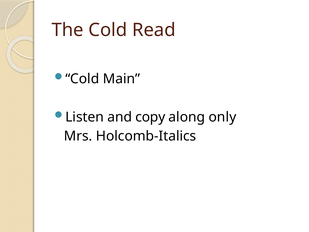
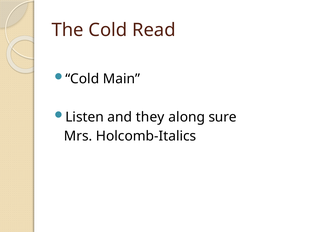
copy: copy -> they
only: only -> sure
